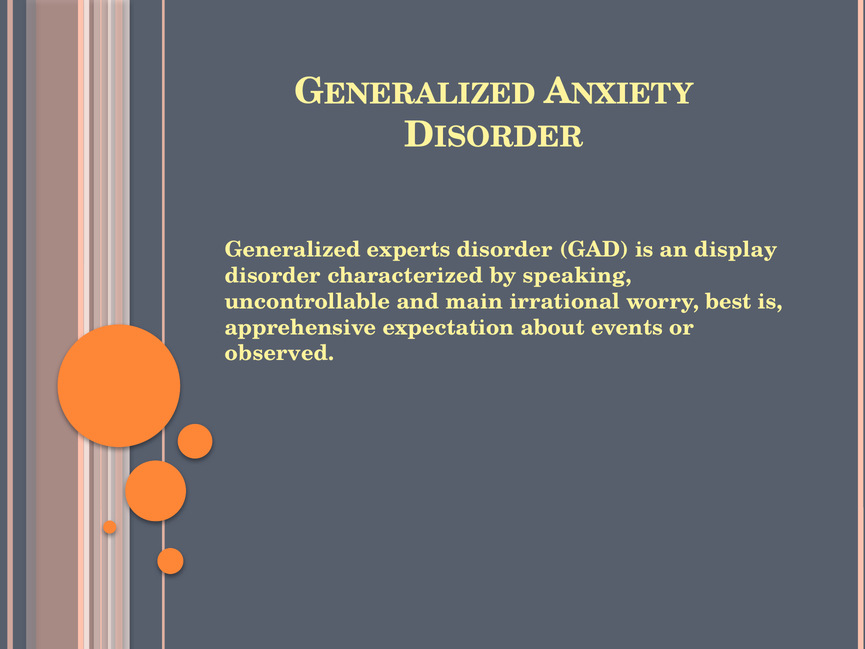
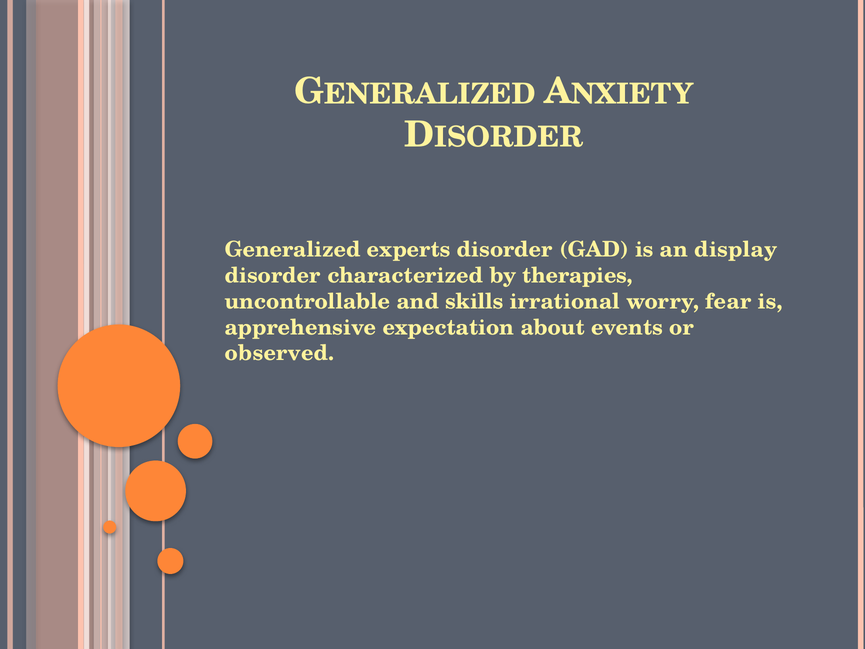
speaking: speaking -> therapies
main: main -> skills
best: best -> fear
